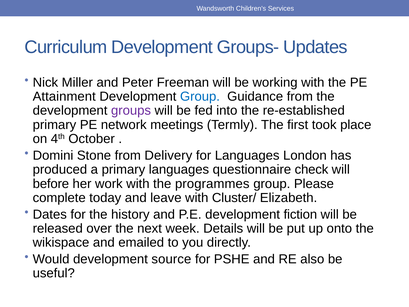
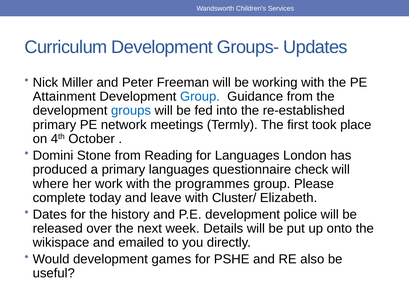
groups colour: purple -> blue
Delivery: Delivery -> Reading
before: before -> where
fiction: fiction -> police
source: source -> games
